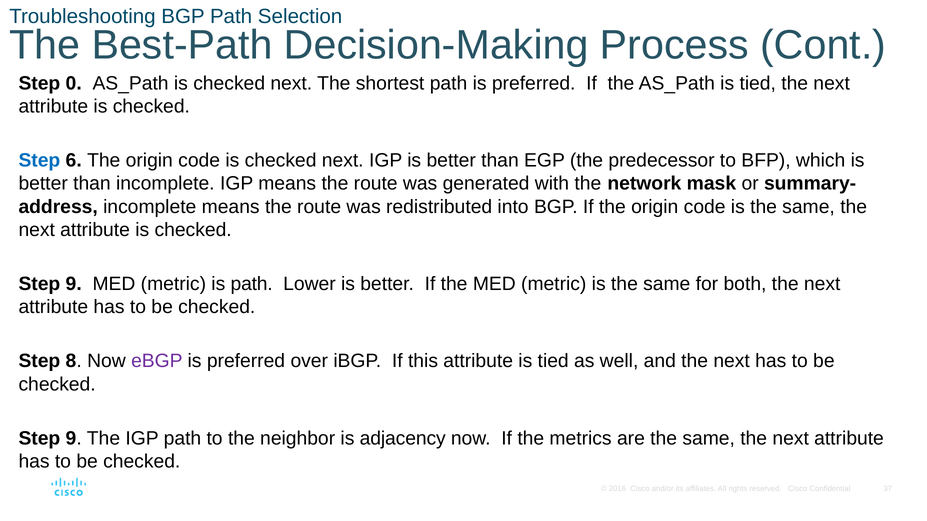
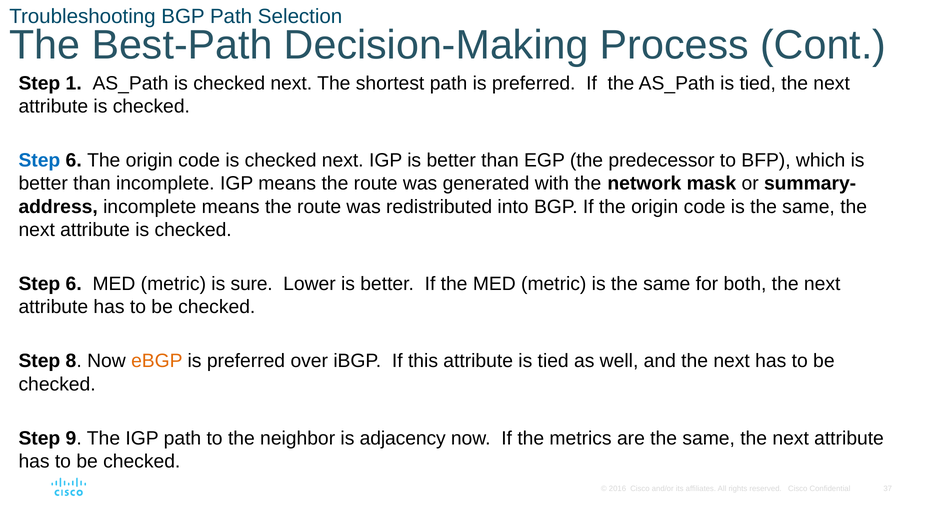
0: 0 -> 1
9 at (74, 284): 9 -> 6
is path: path -> sure
eBGP colour: purple -> orange
